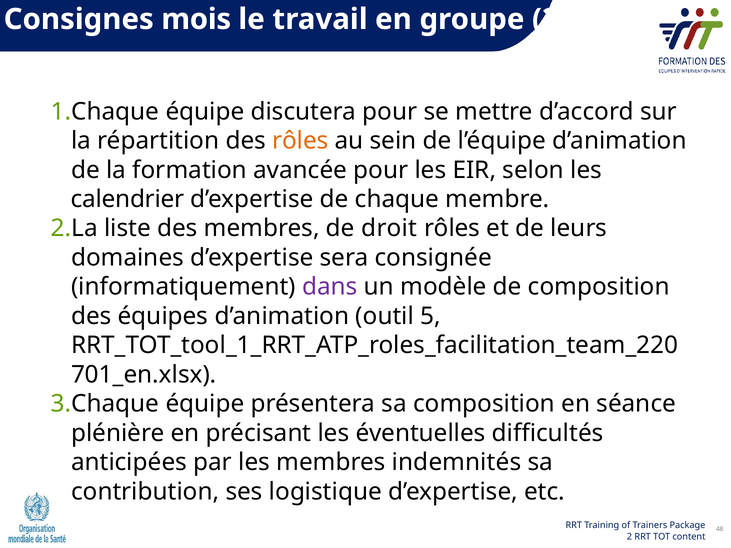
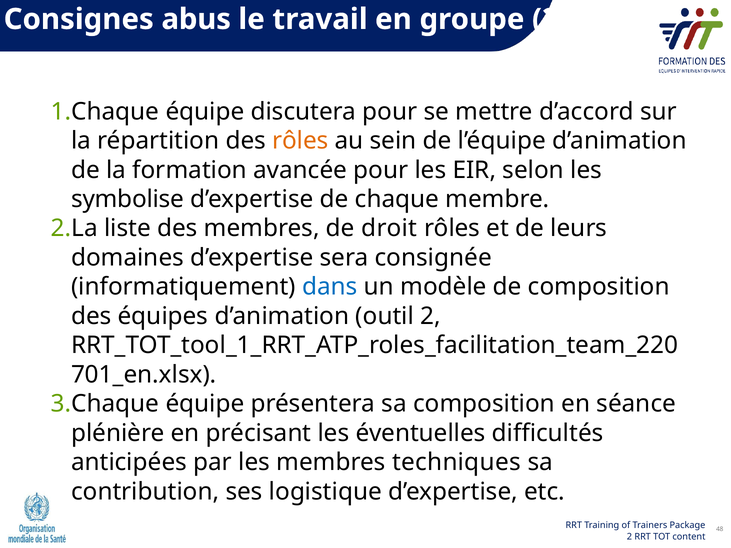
mois: mois -> abus
calendrier: calendrier -> symbolise
dans colour: purple -> blue
outil 5: 5 -> 2
indemnités: indemnités -> techniques
